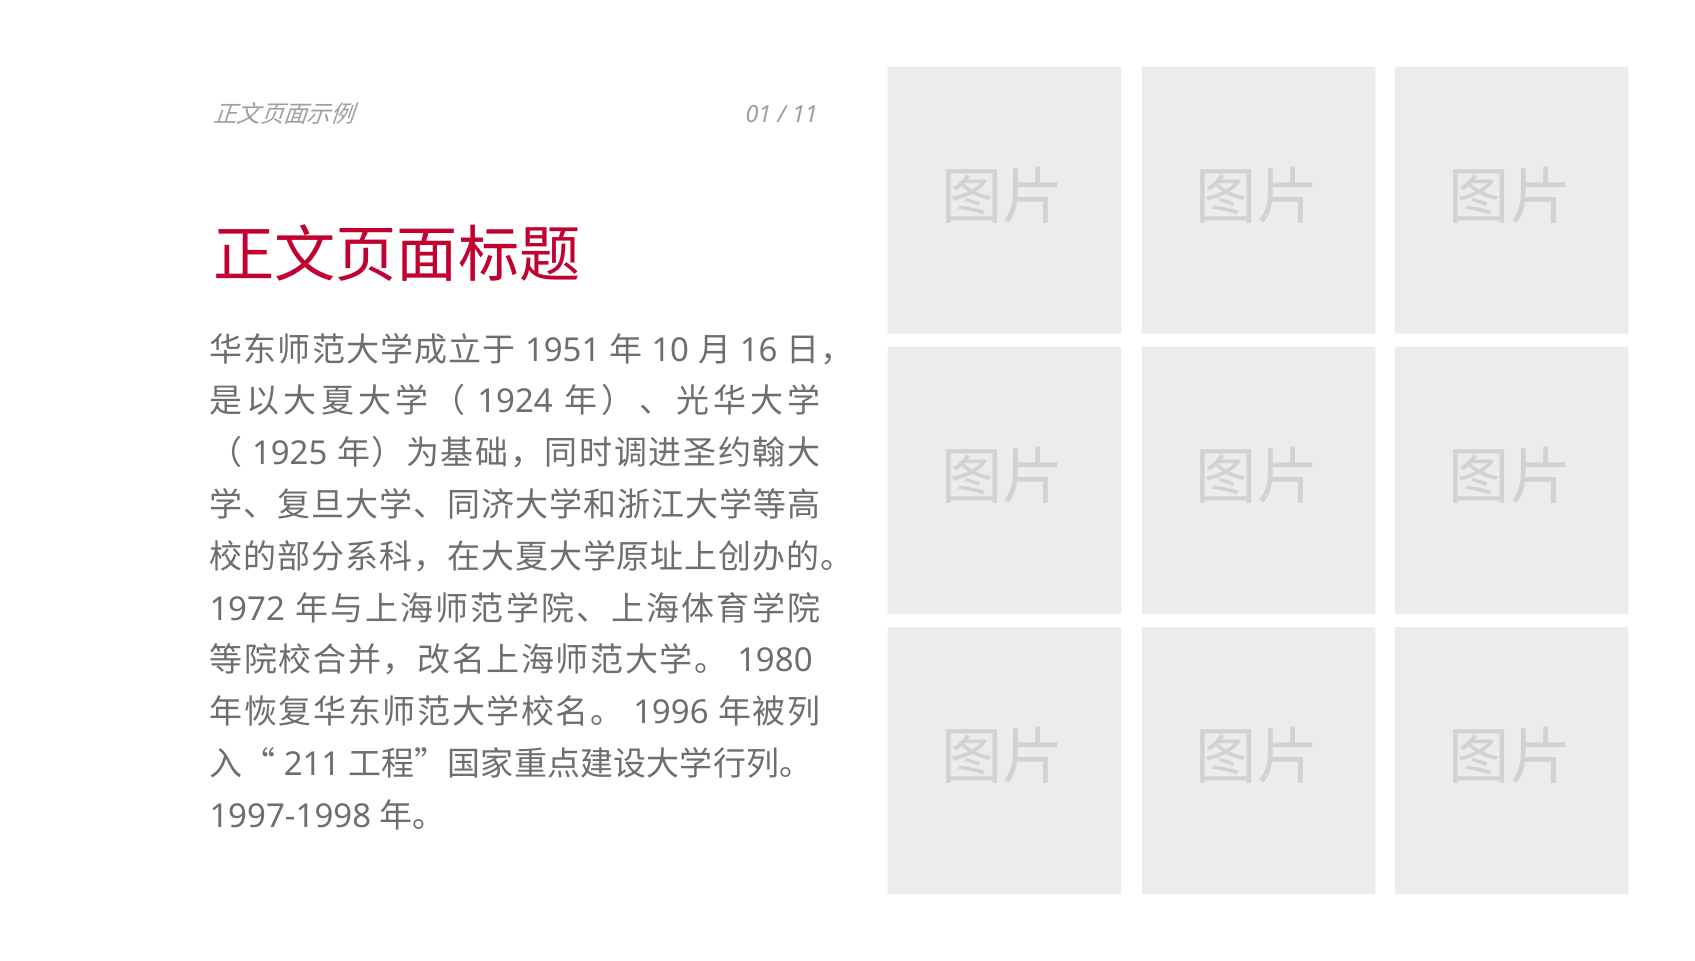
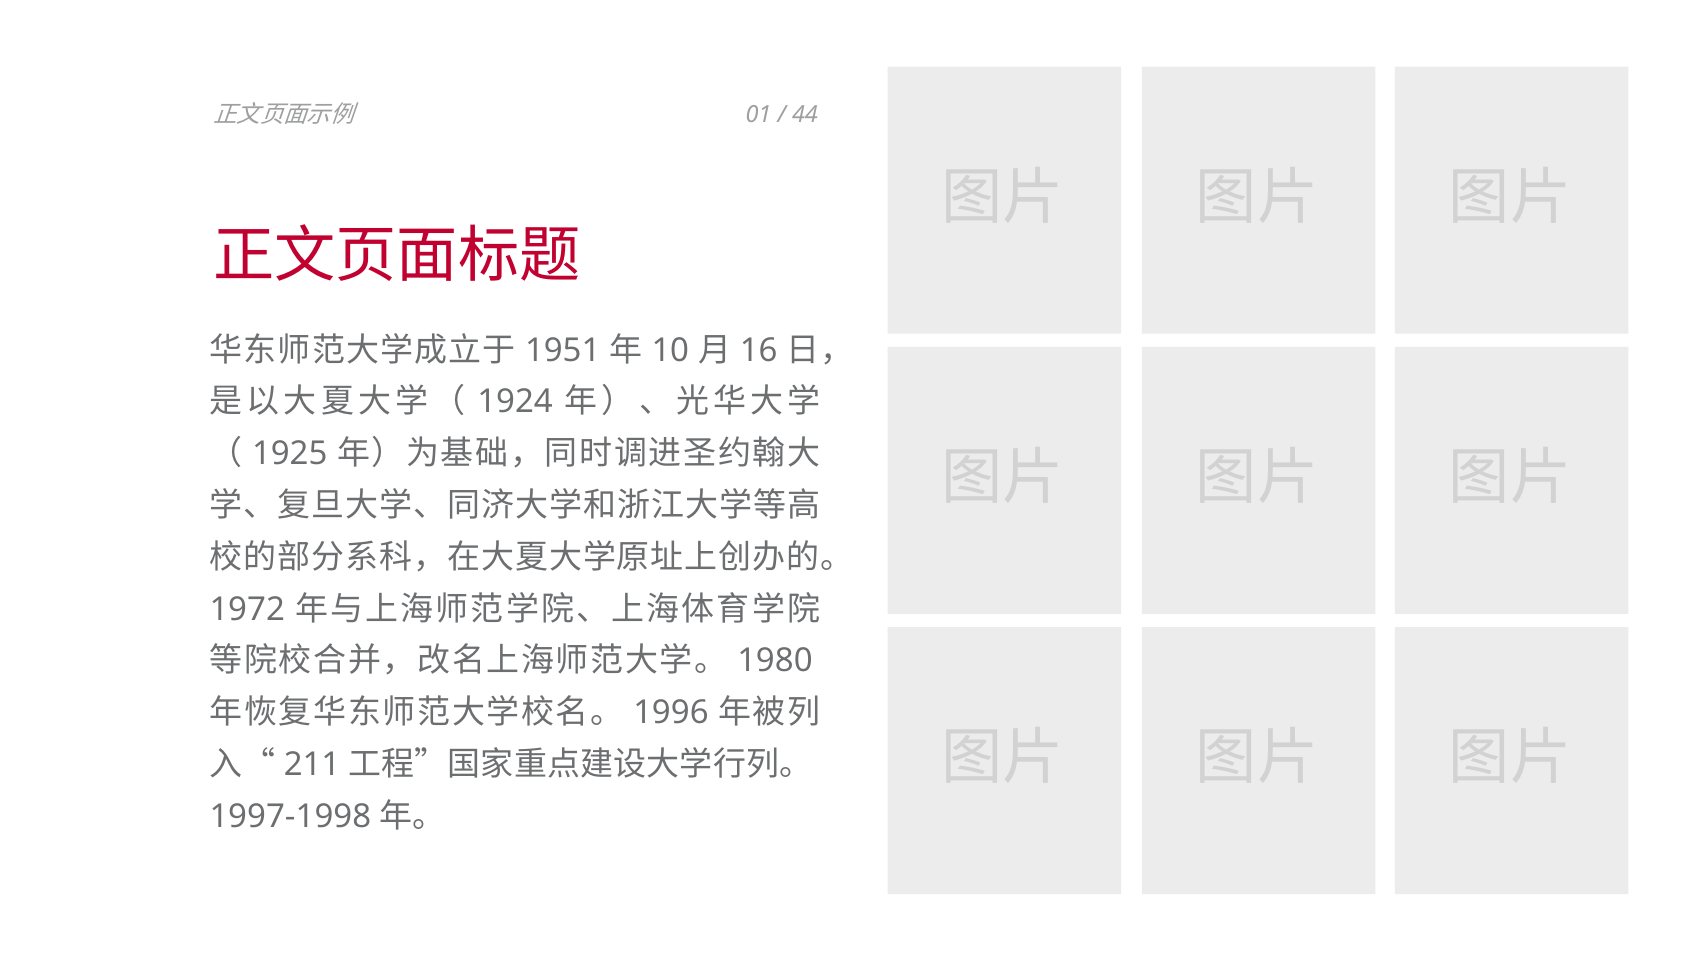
11: 11 -> 44
